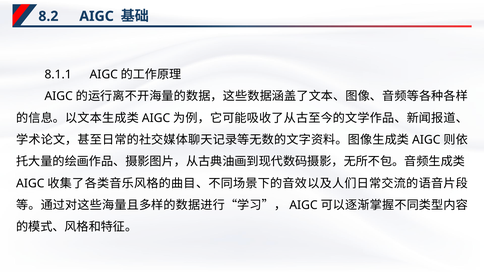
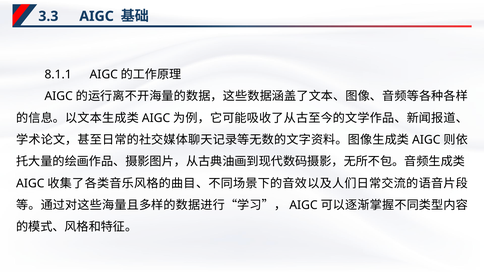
8.2: 8.2 -> 3.3
